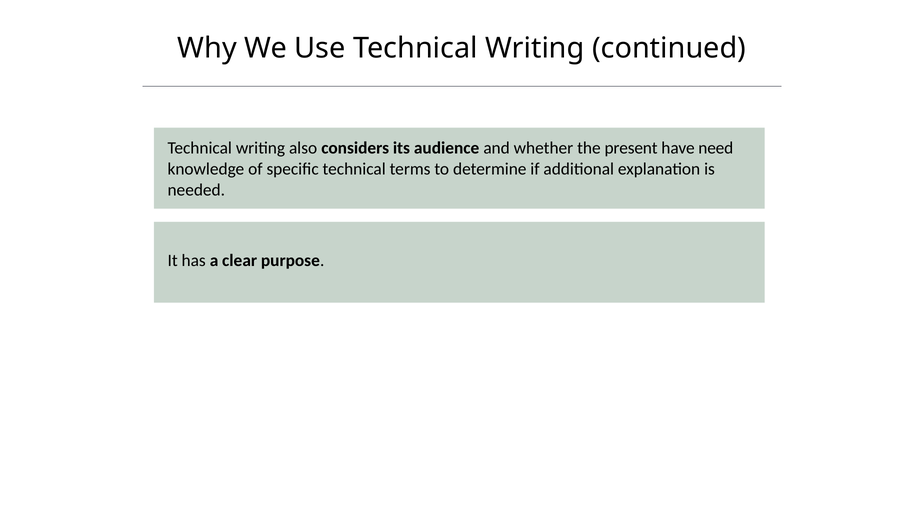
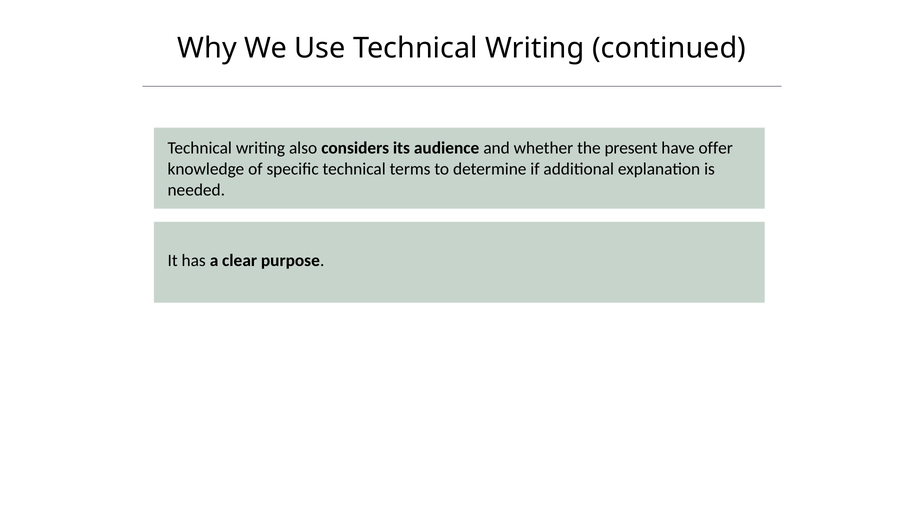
need: need -> offer
